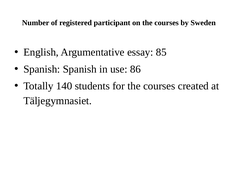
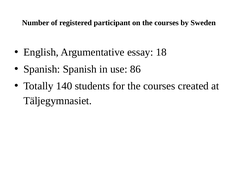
85: 85 -> 18
